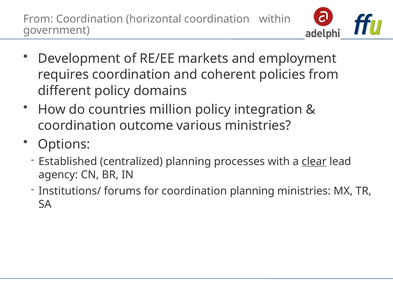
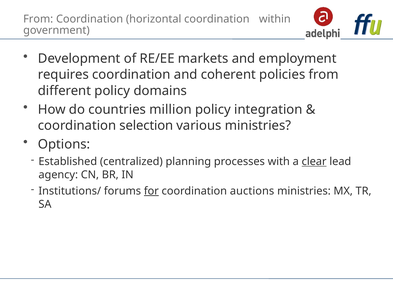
outcome: outcome -> selection
for underline: none -> present
coordination planning: planning -> auctions
